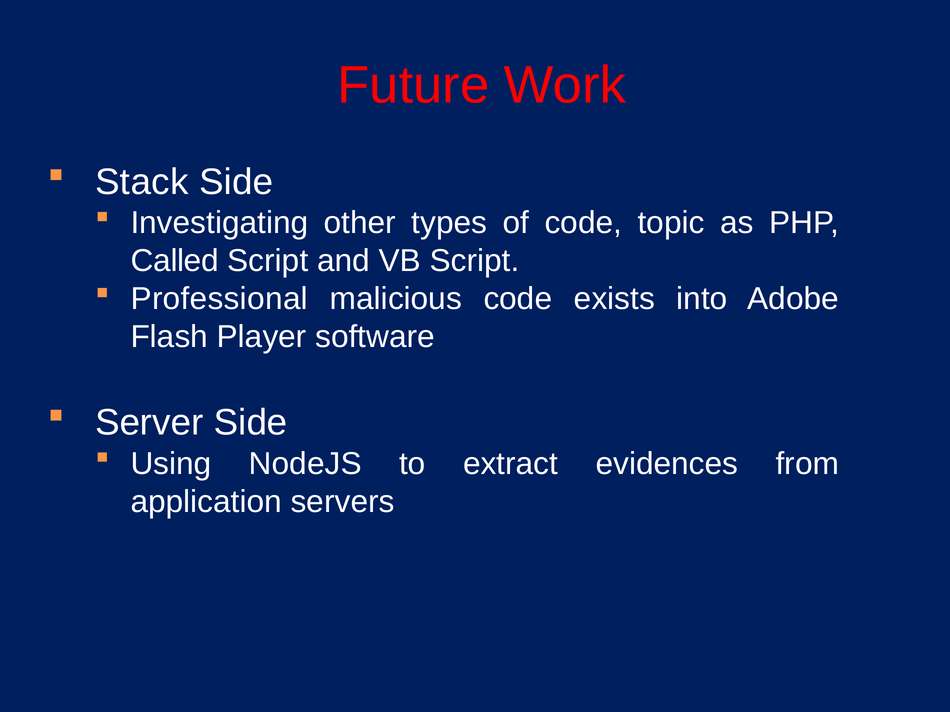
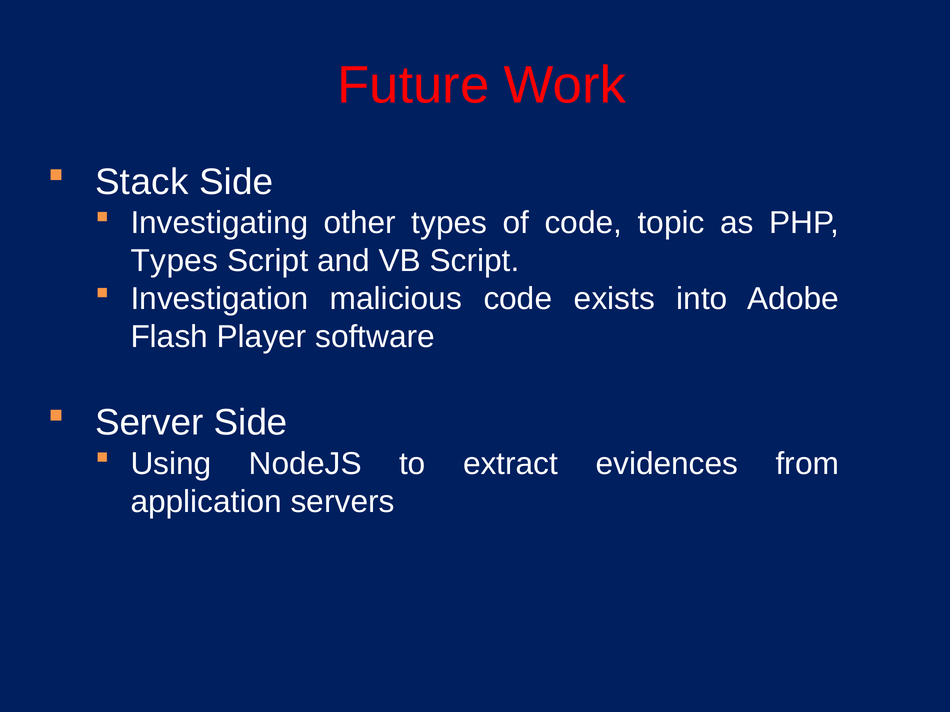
Called at (175, 261): Called -> Types
Professional: Professional -> Investigation
